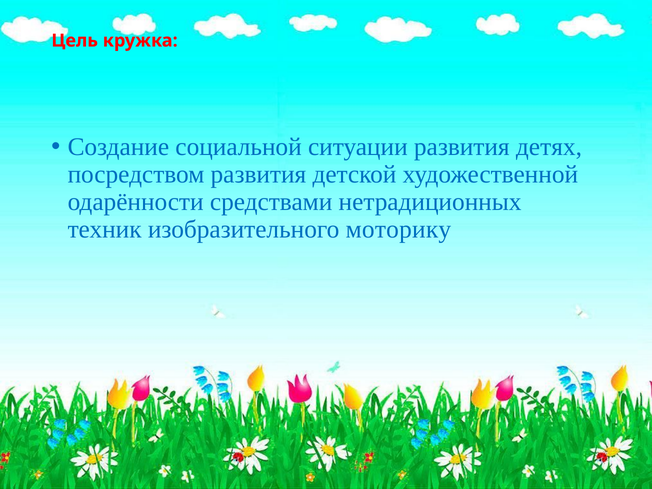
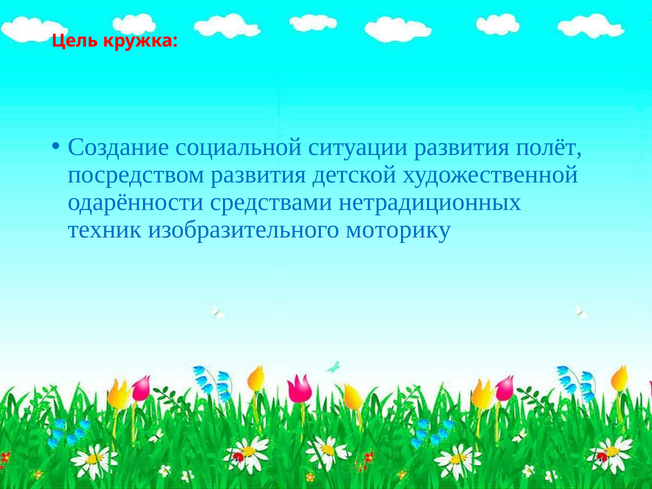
детях: детях -> полёт
